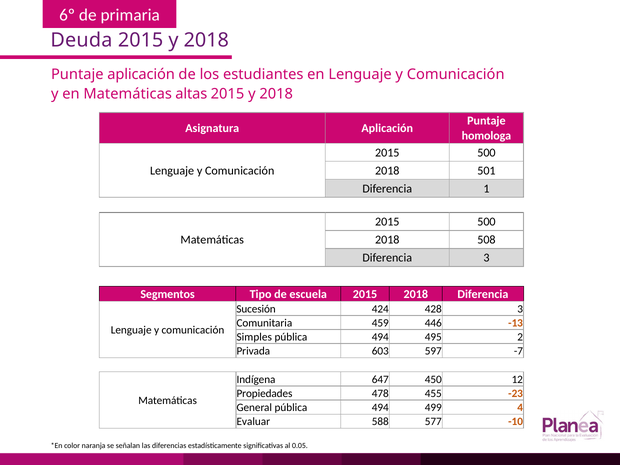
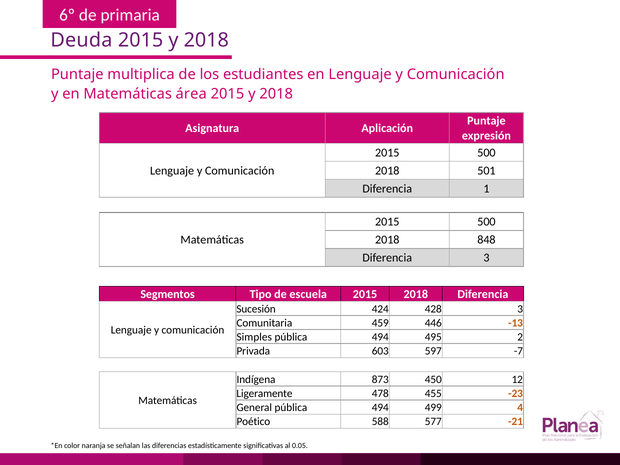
Puntaje aplicación: aplicación -> multiplica
altas: altas -> área
homologa: homologa -> expresión
508: 508 -> 848
647: 647 -> 873
Propiedades: Propiedades -> Ligeramente
Evaluar: Evaluar -> Poético
-10: -10 -> -21
